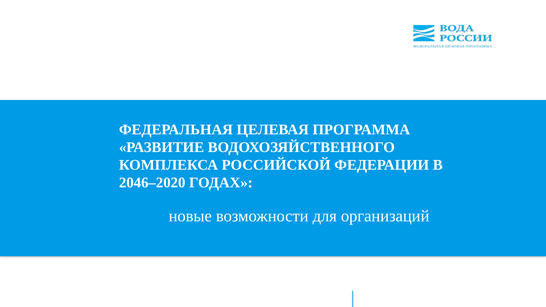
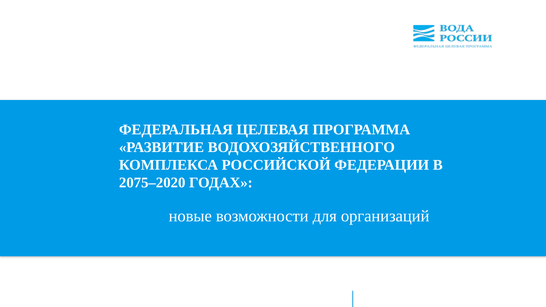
2046–2020: 2046–2020 -> 2075–2020
